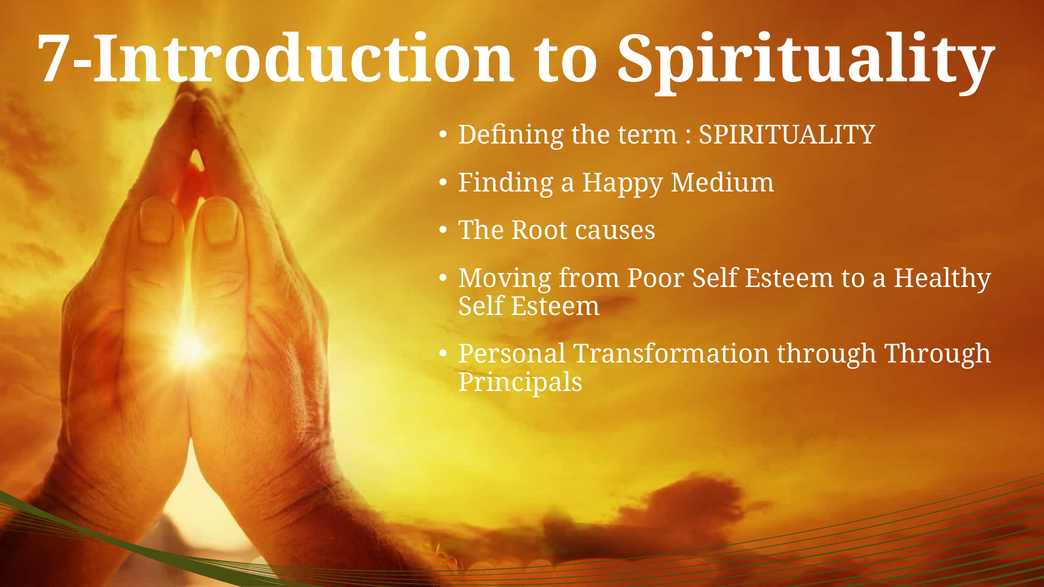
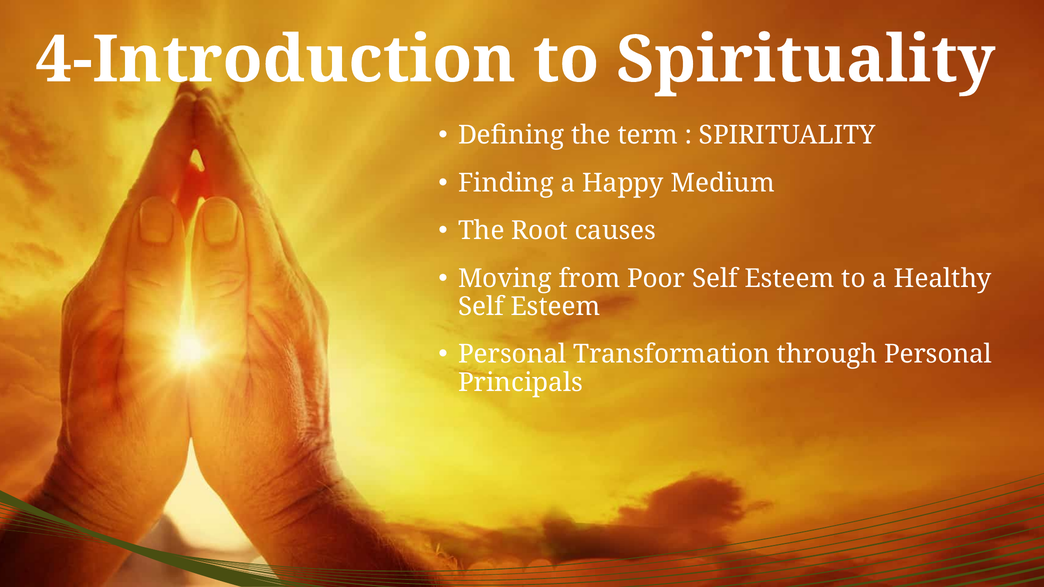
7-Introduction: 7-Introduction -> 4-Introduction
through Through: Through -> Personal
